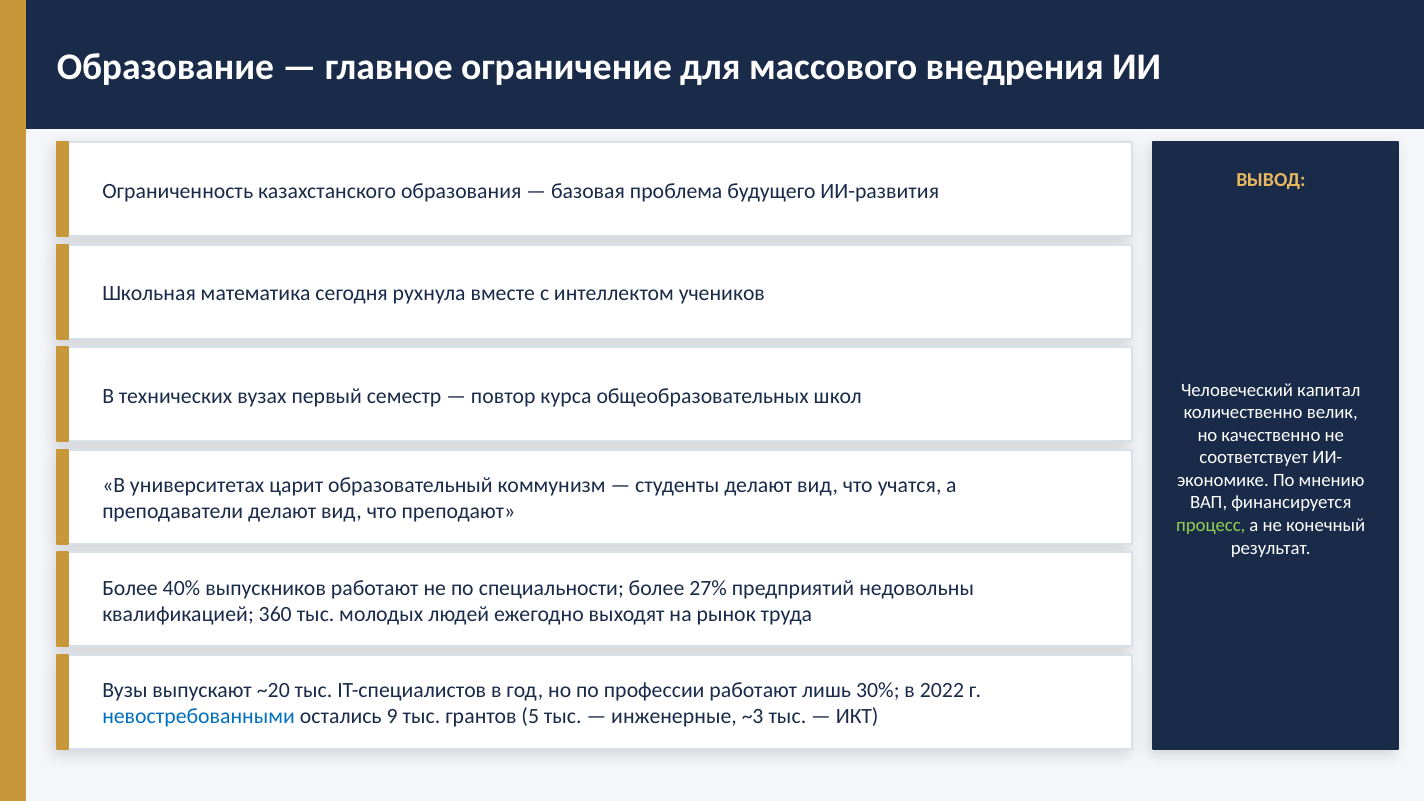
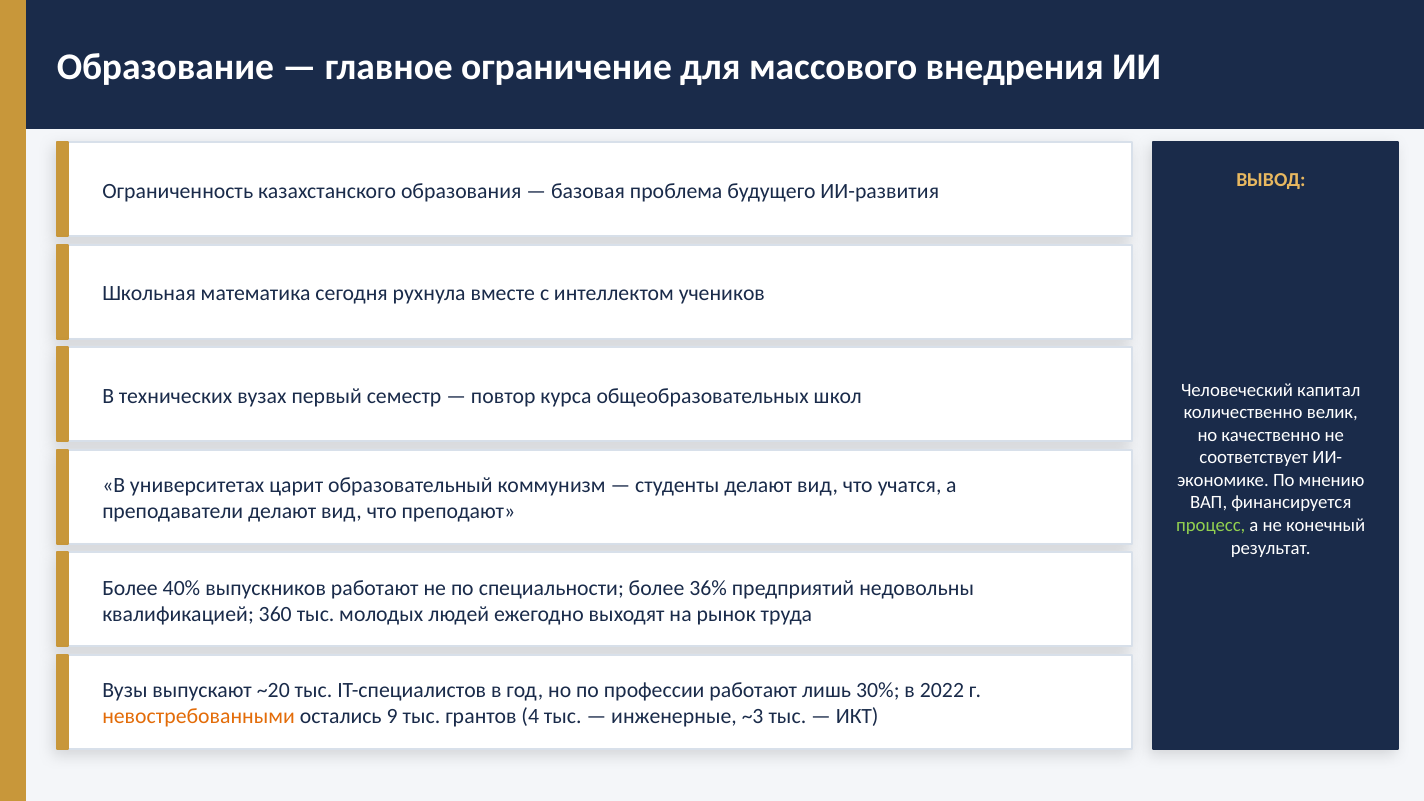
27%: 27% -> 36%
невостребованными colour: blue -> orange
5: 5 -> 4
